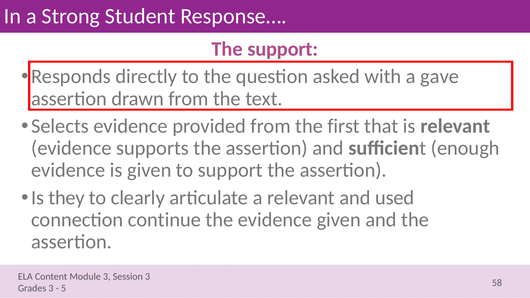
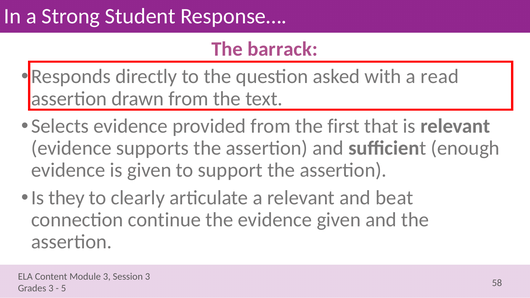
The support: support -> barrack
gave: gave -> read
used: used -> beat
